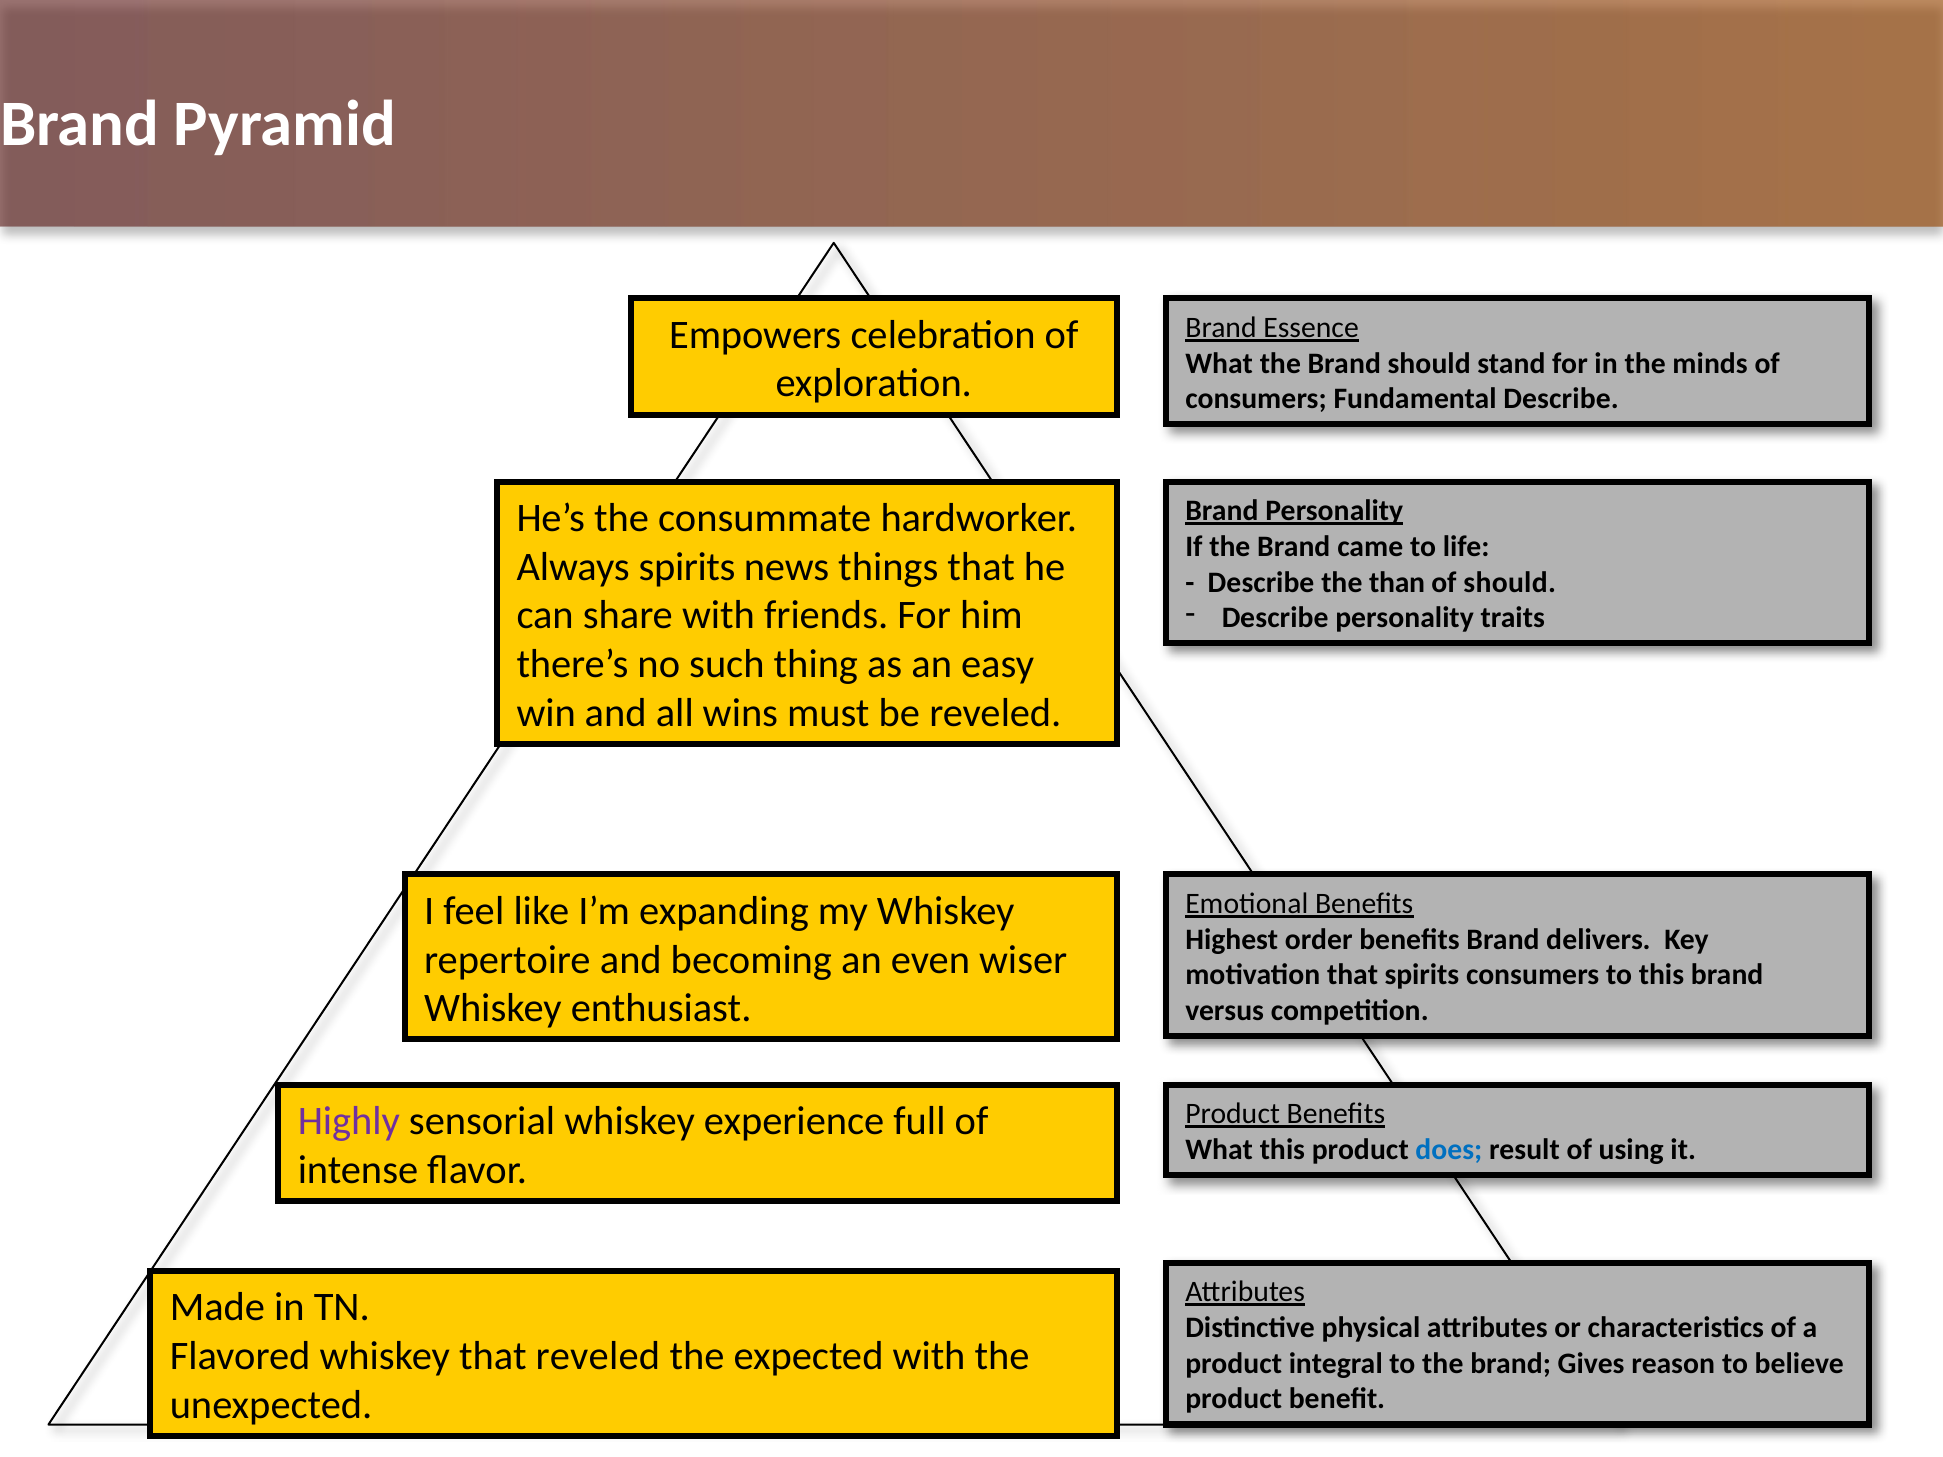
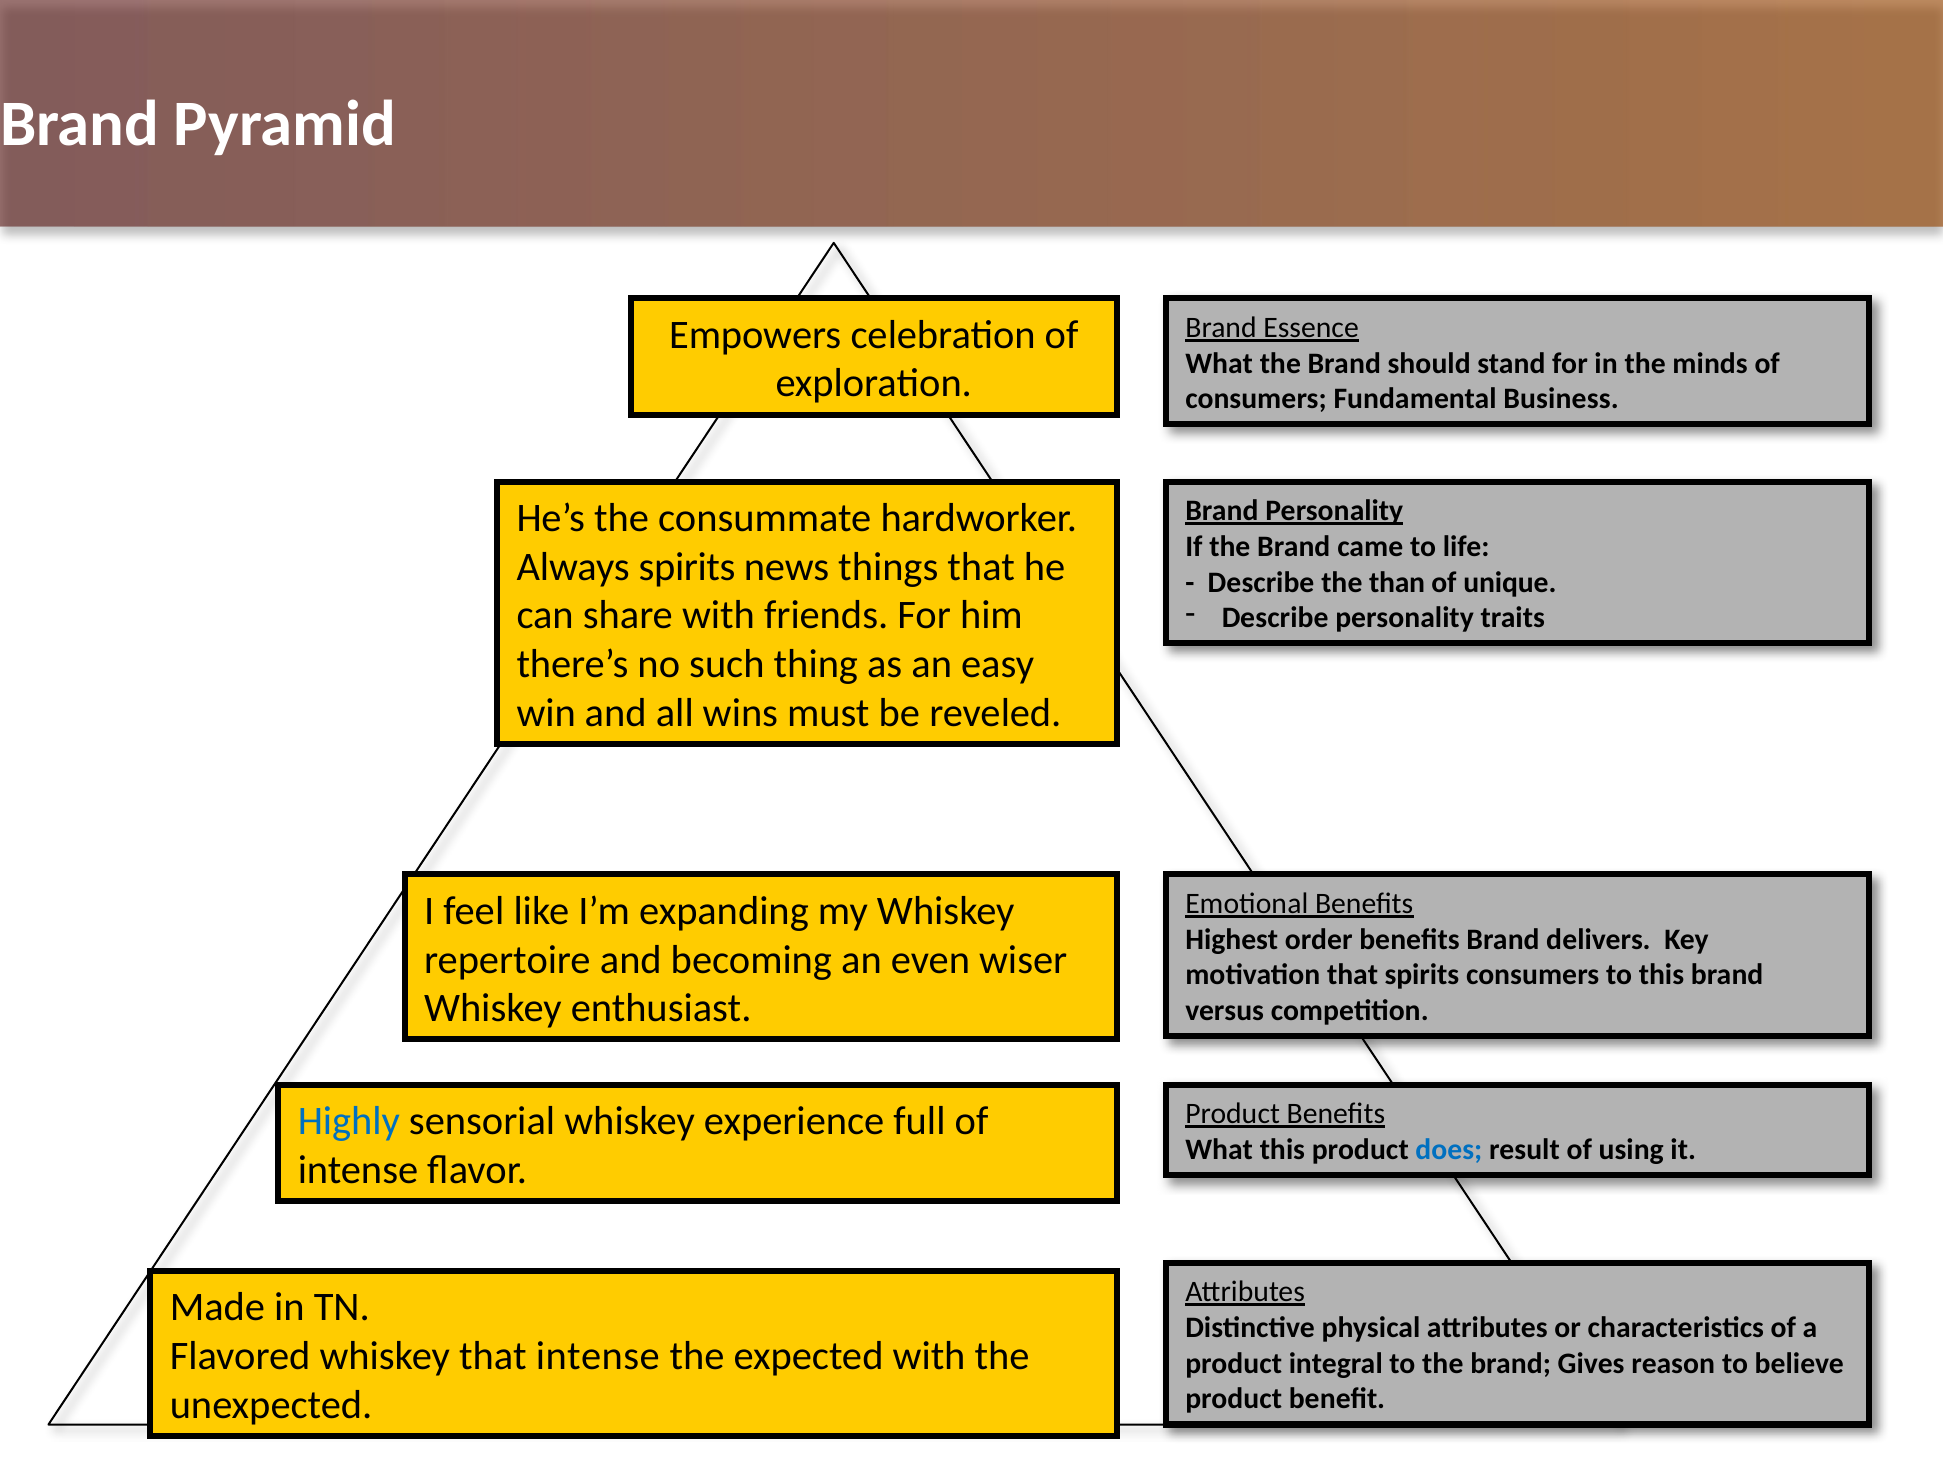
Fundamental Describe: Describe -> Business
of should: should -> unique
Highly colour: purple -> blue
that reveled: reveled -> intense
